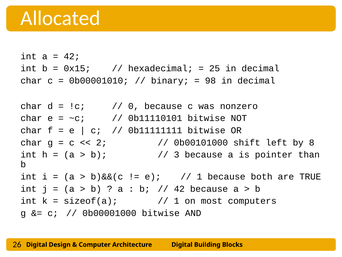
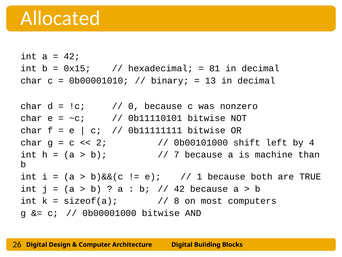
25: 25 -> 81
98: 98 -> 13
8: 8 -> 4
3: 3 -> 7
pointer: pointer -> machine
1 at (177, 201): 1 -> 8
